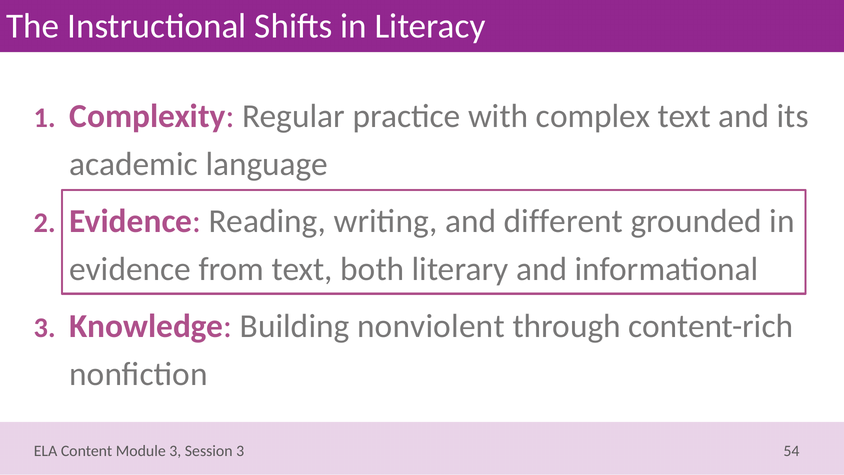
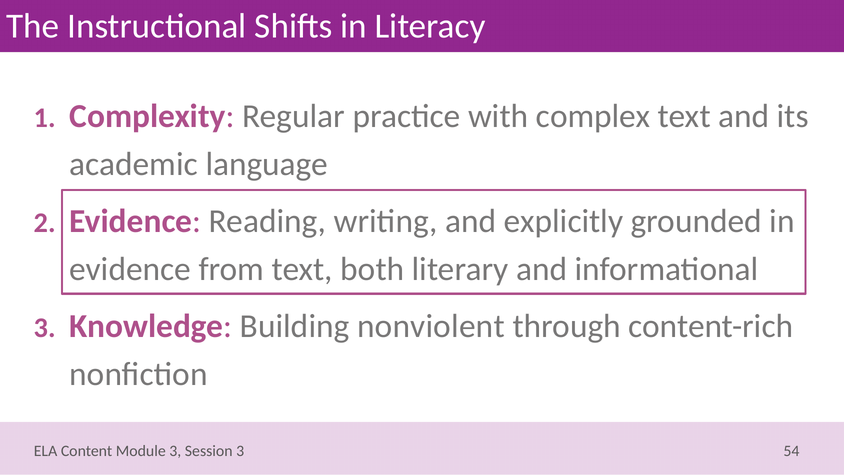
different: different -> explicitly
